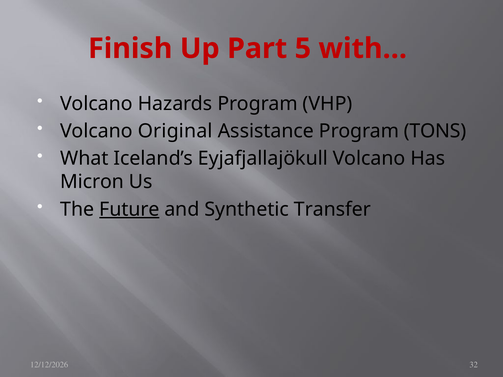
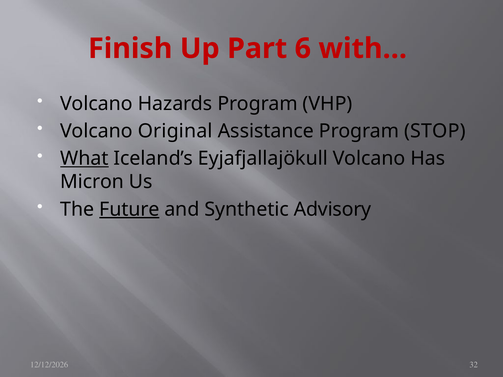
5: 5 -> 6
TONS: TONS -> STOP
What underline: none -> present
Transfer: Transfer -> Advisory
